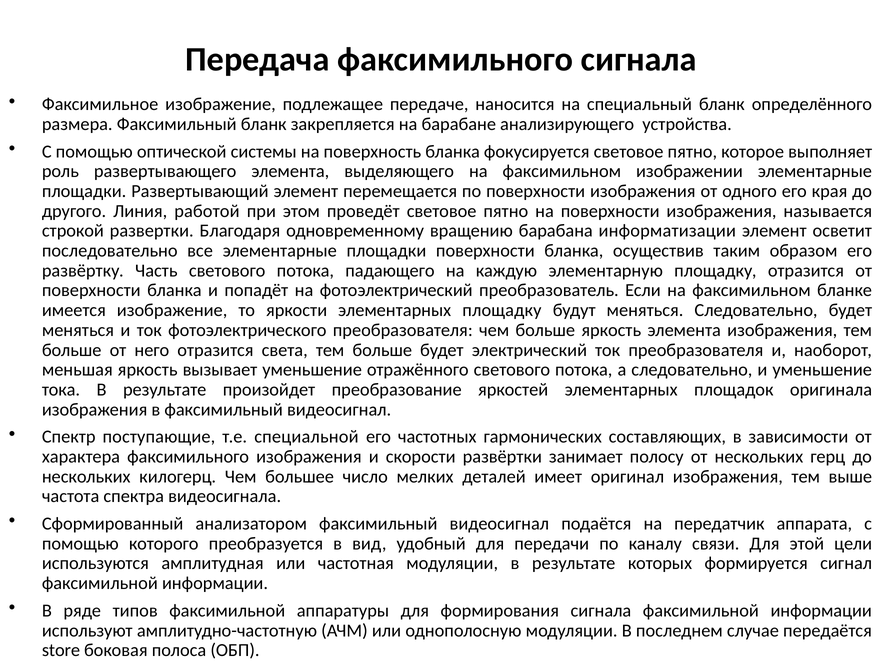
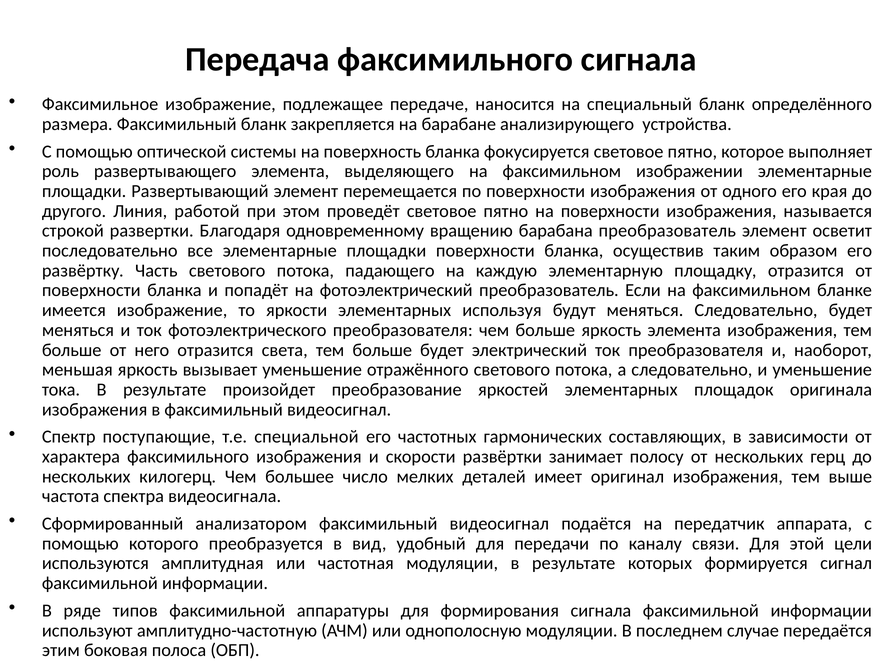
барабана информатизации: информатизации -> преобразователь
элементарных площадку: площадку -> используя
store: store -> этим
